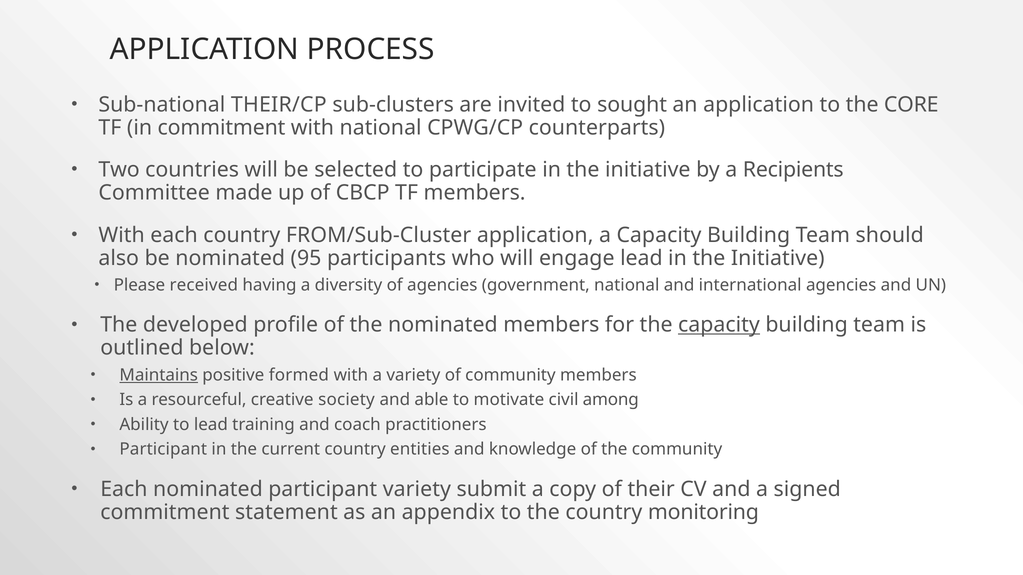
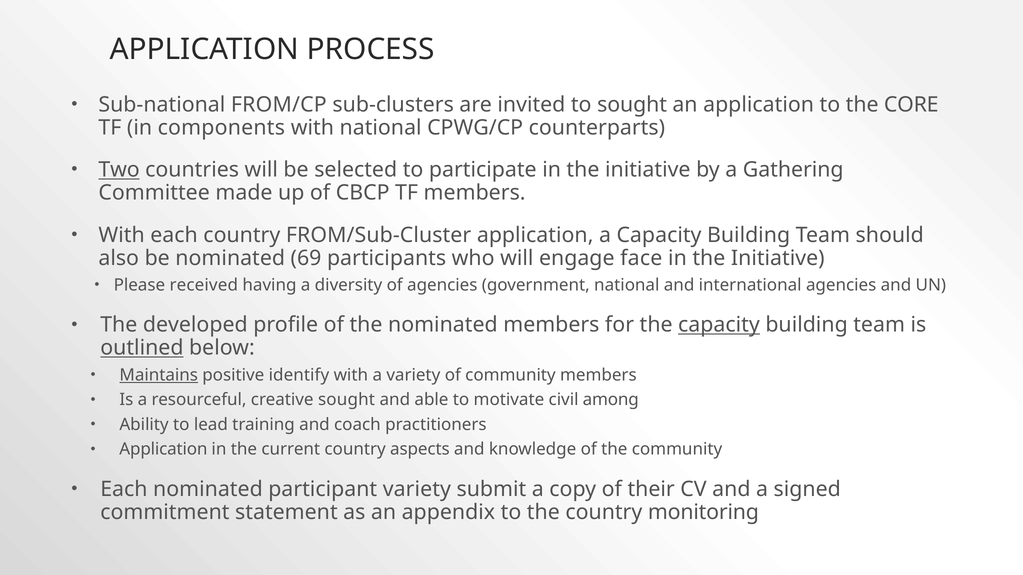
THEIR/CP: THEIR/CP -> FROM/CP
in commitment: commitment -> components
Two underline: none -> present
Recipients: Recipients -> Gathering
95: 95 -> 69
engage lead: lead -> face
outlined underline: none -> present
formed: formed -> identify
creative society: society -> sought
Participant at (163, 450): Participant -> Application
entities: entities -> aspects
